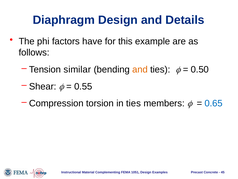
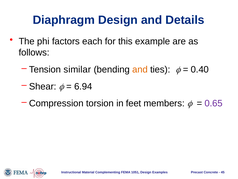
have: have -> each
0.50: 0.50 -> 0.40
0.55: 0.55 -> 6.94
in ties: ties -> feet
0.65 colour: blue -> purple
